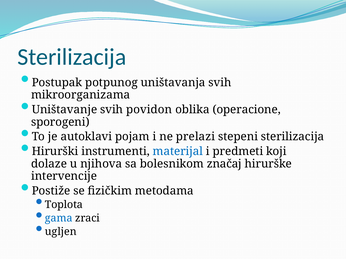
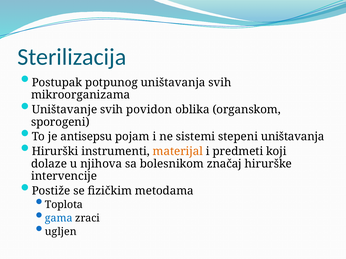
operacione: operacione -> organskom
autoklavi: autoklavi -> antisepsu
prelazi: prelazi -> sistemi
stepeni sterilizacija: sterilizacija -> uništavanja
materijal colour: blue -> orange
